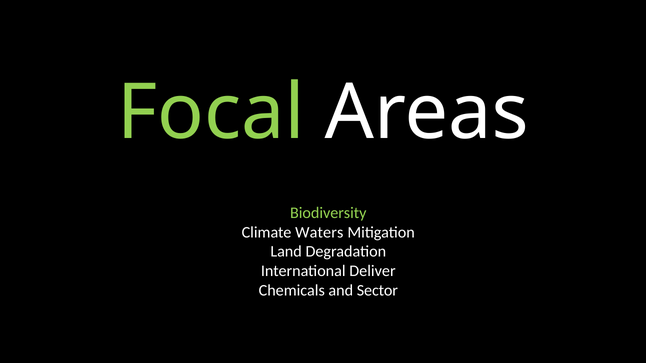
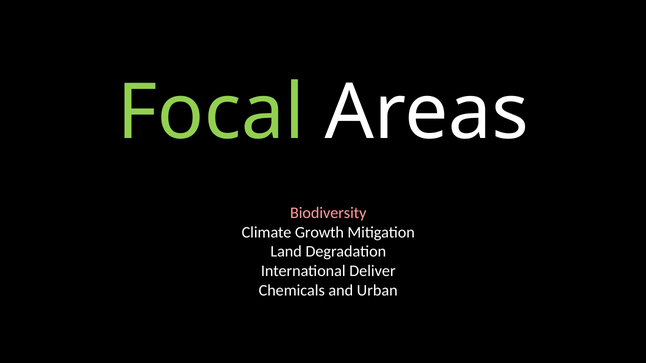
Biodiversity colour: light green -> pink
Waters: Waters -> Growth
Sector: Sector -> Urban
